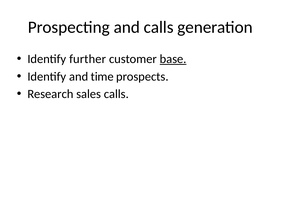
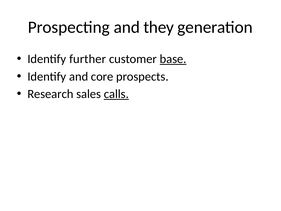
and calls: calls -> they
time: time -> core
calls at (116, 94) underline: none -> present
